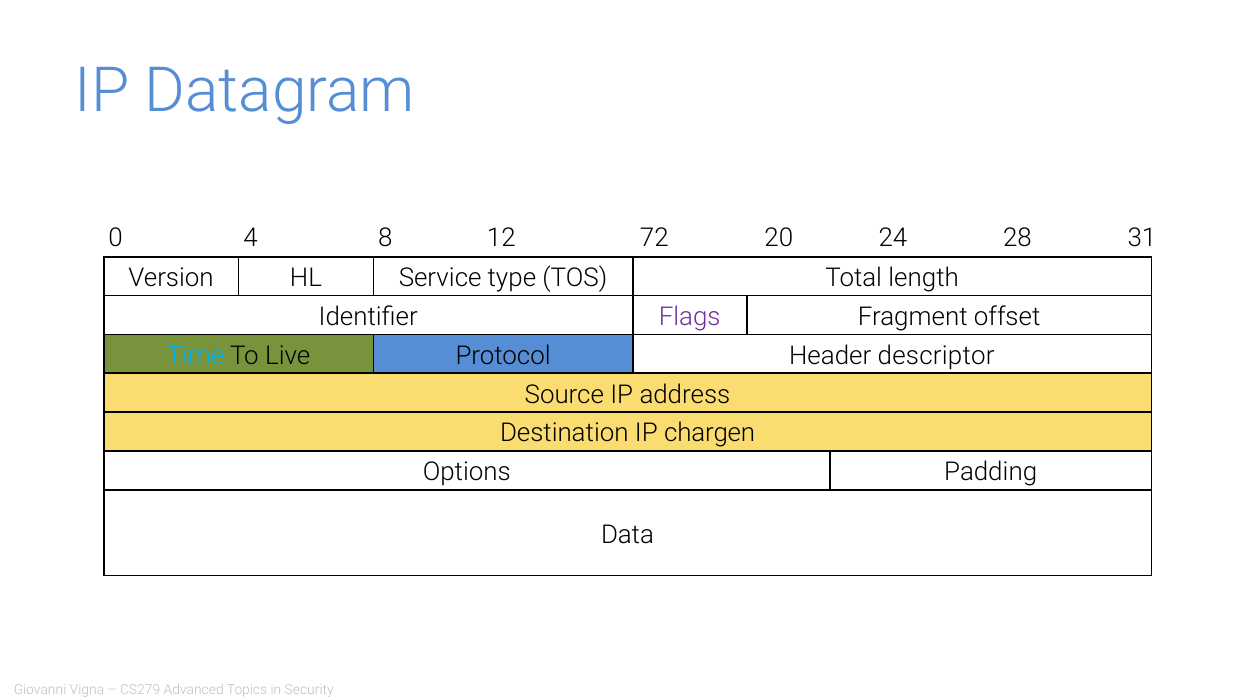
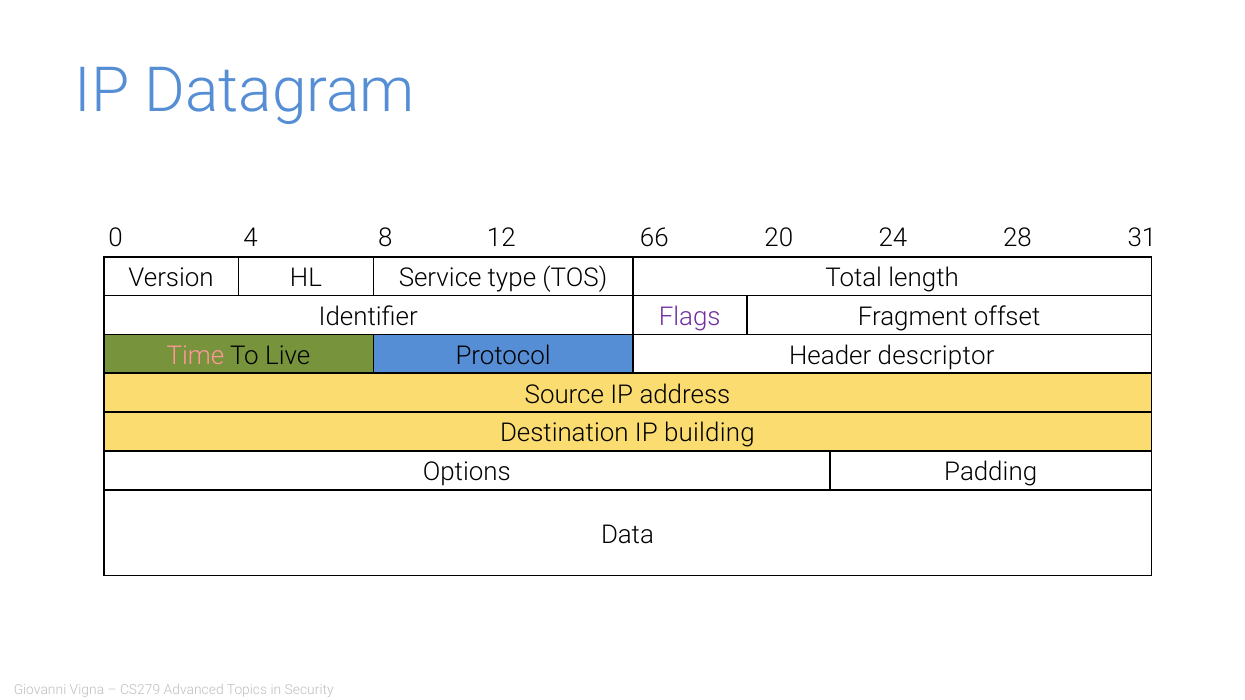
72: 72 -> 66
Time colour: light blue -> pink
chargen: chargen -> building
